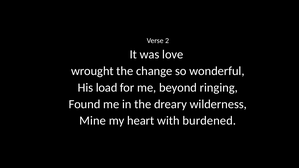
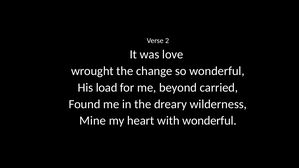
ringing: ringing -> carried
with burdened: burdened -> wonderful
